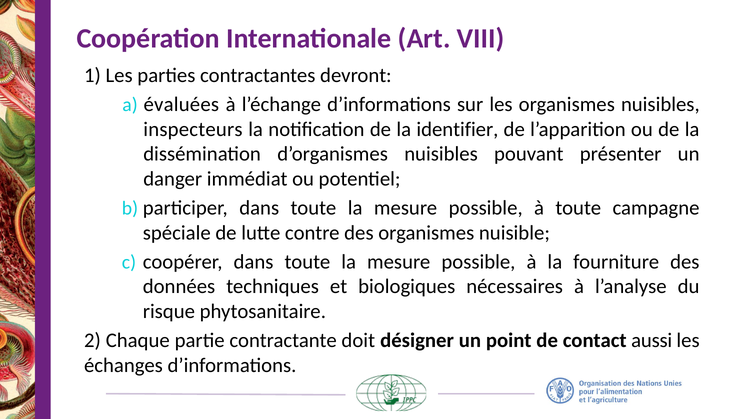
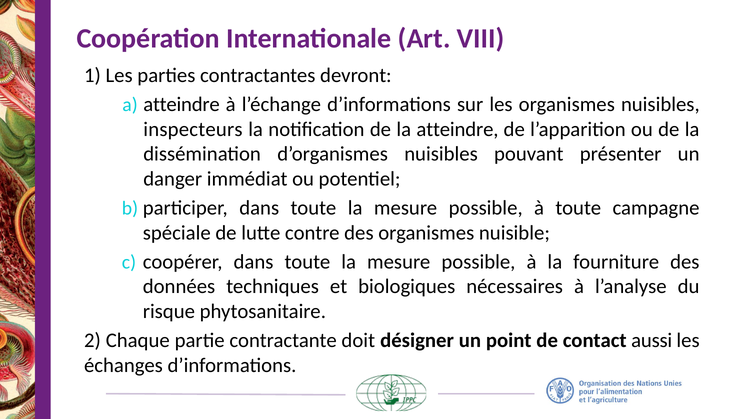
évaluées at (181, 105): évaluées -> atteindre
la identifier: identifier -> atteindre
